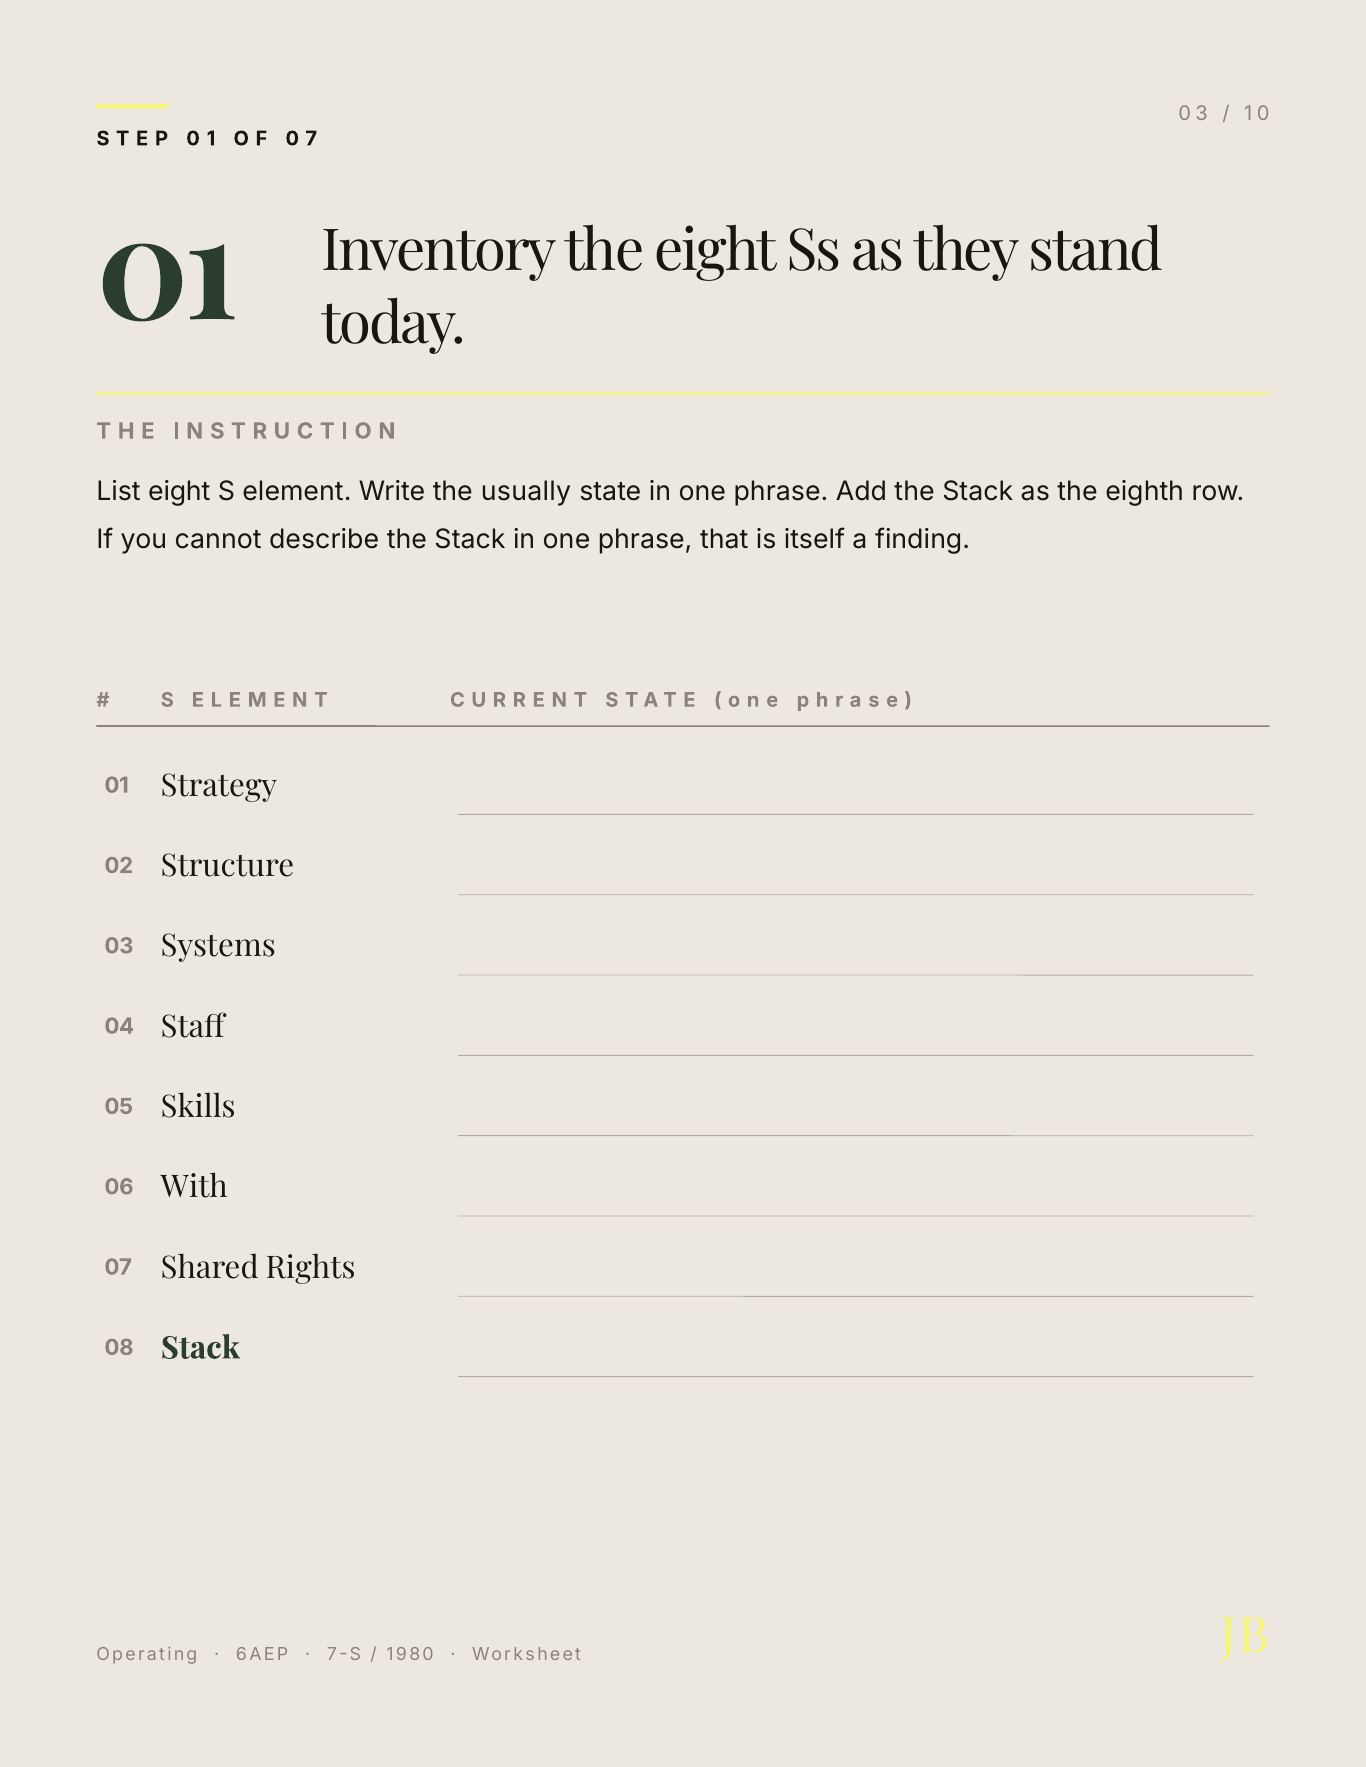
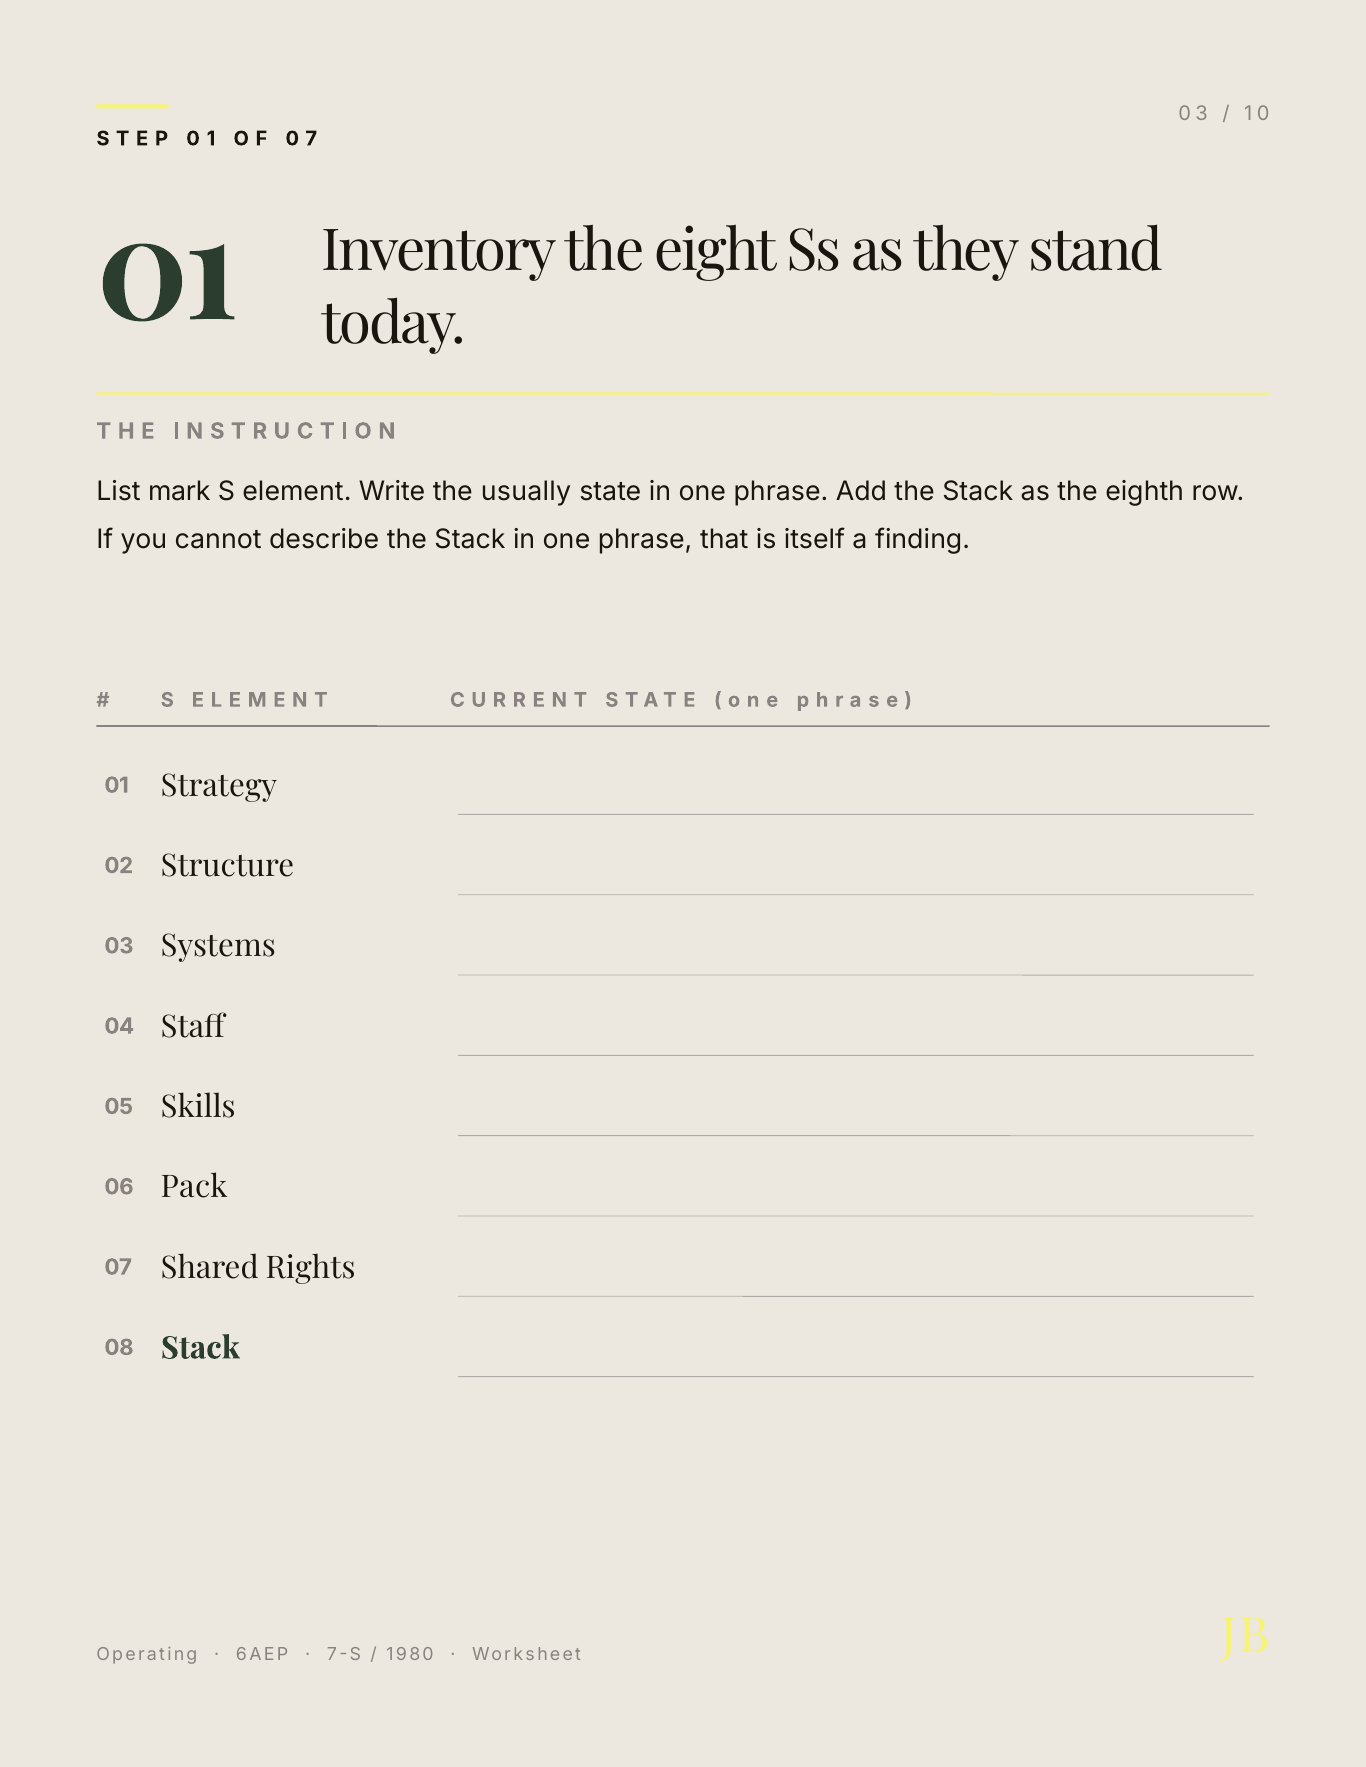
List eight: eight -> mark
With: With -> Pack
